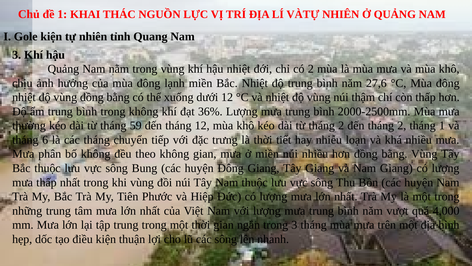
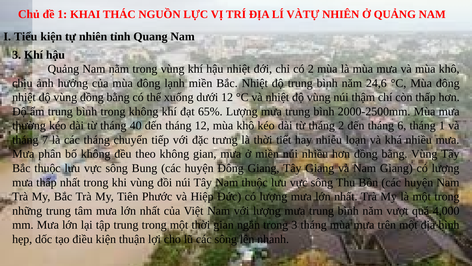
Gole: Gole -> Tiểu
27,6: 27,6 -> 24,6
36%: 36% -> 65%
59: 59 -> 40
đến tháng 2: 2 -> 6
6: 6 -> 7
